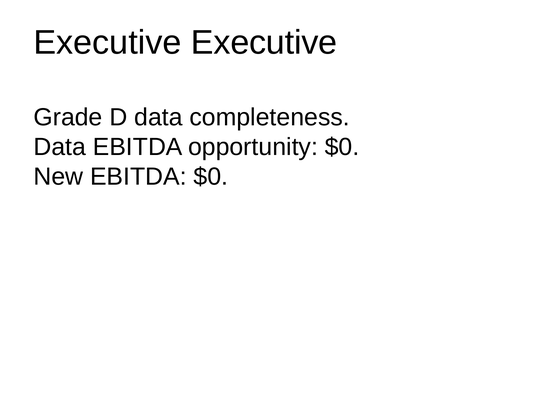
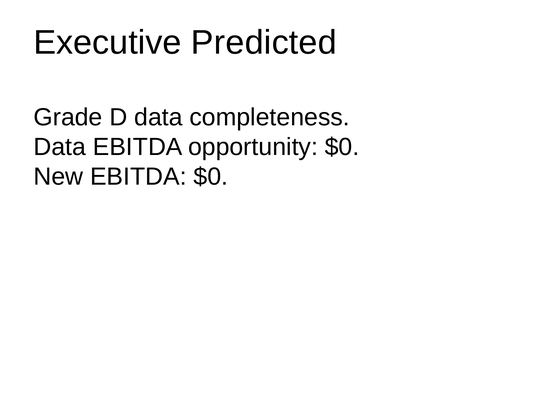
Executive Executive: Executive -> Predicted
